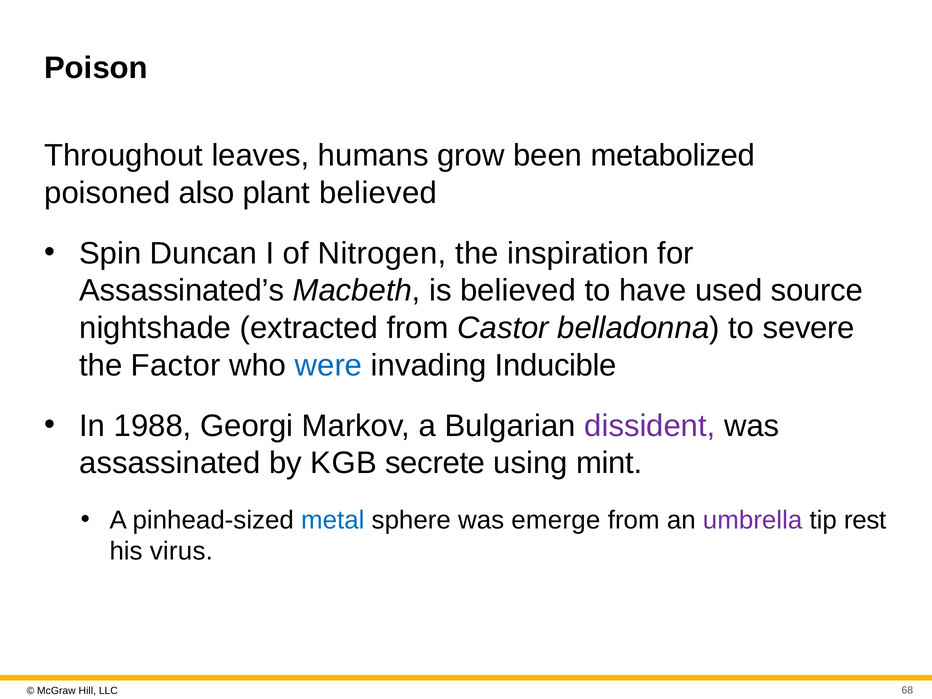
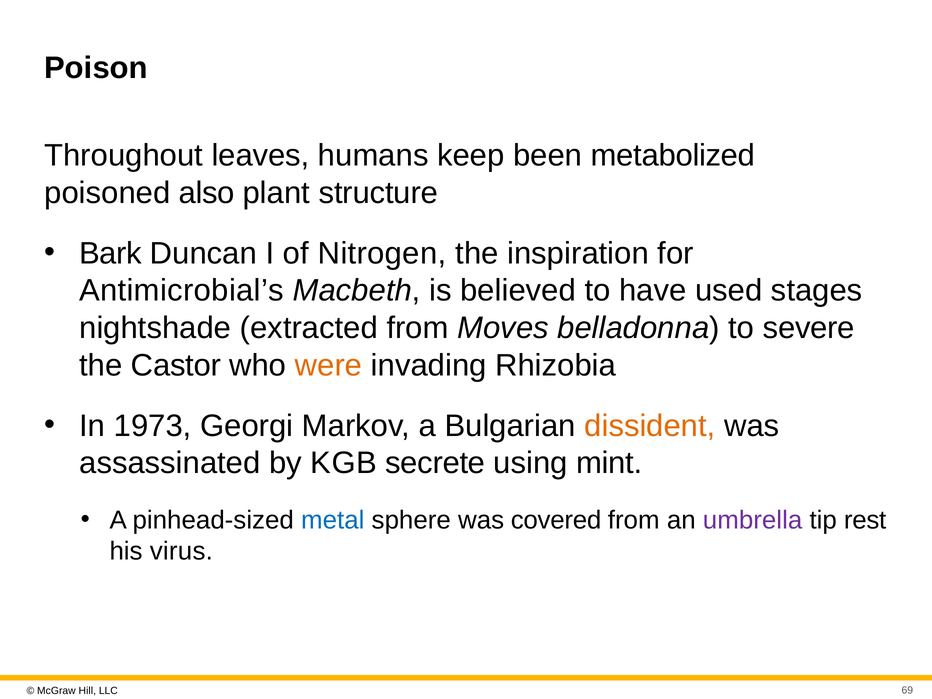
grow: grow -> keep
plant believed: believed -> structure
Spin: Spin -> Bark
Assassinated’s: Assassinated’s -> Antimicrobial’s
source: source -> stages
Castor: Castor -> Moves
Factor: Factor -> Castor
were colour: blue -> orange
Inducible: Inducible -> Rhizobia
1988: 1988 -> 1973
dissident colour: purple -> orange
emerge: emerge -> covered
68: 68 -> 69
